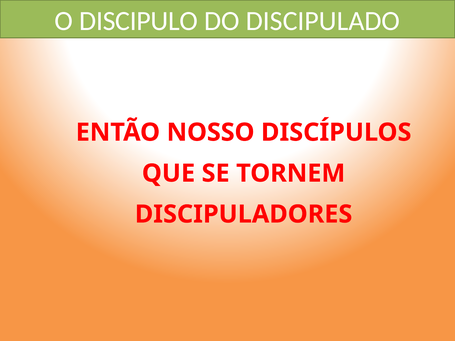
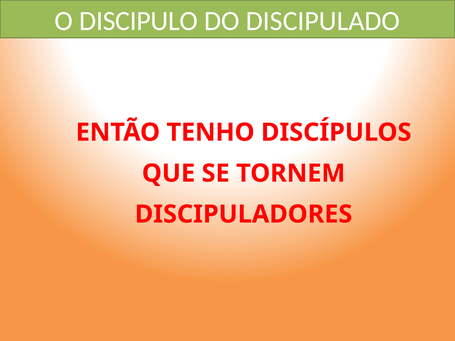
NOSSO: NOSSO -> TENHO
